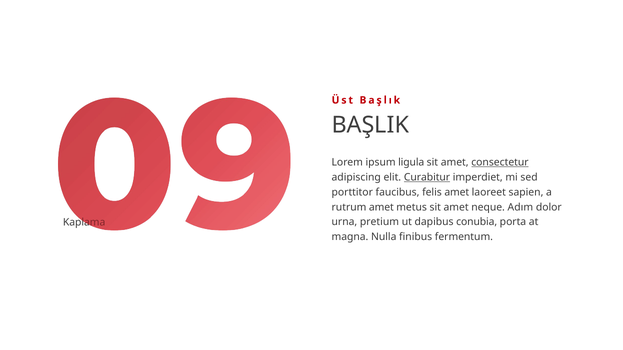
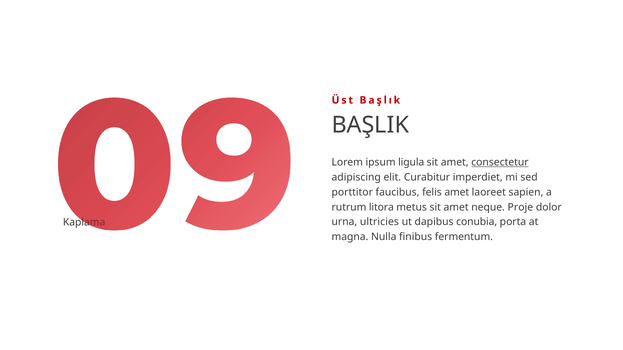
Curabitur underline: present -> none
rutrum amet: amet -> litora
Adım: Adım -> Proje
pretium: pretium -> ultricies
